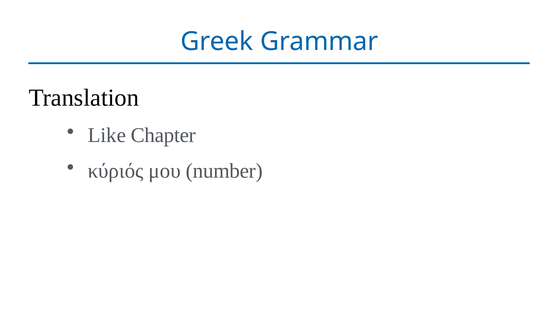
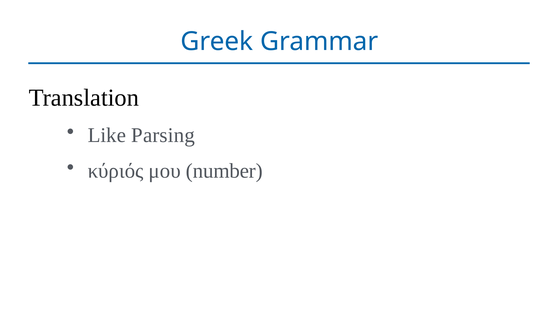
Chapter: Chapter -> Parsing
